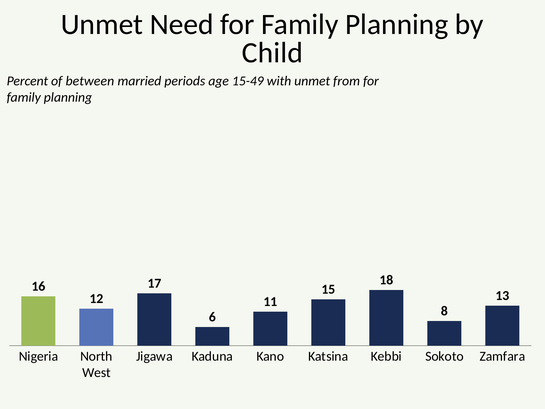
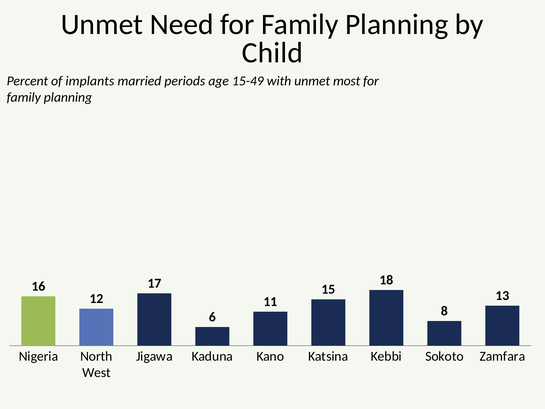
between: between -> implants
from: from -> most
